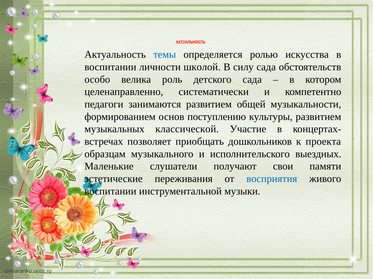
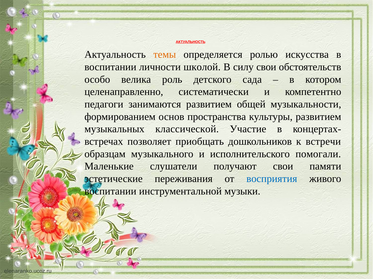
темы colour: blue -> orange
силу сада: сада -> свои
поступлению: поступлению -> пространства
проекта: проекта -> встречи
выездных: выездных -> помогали
